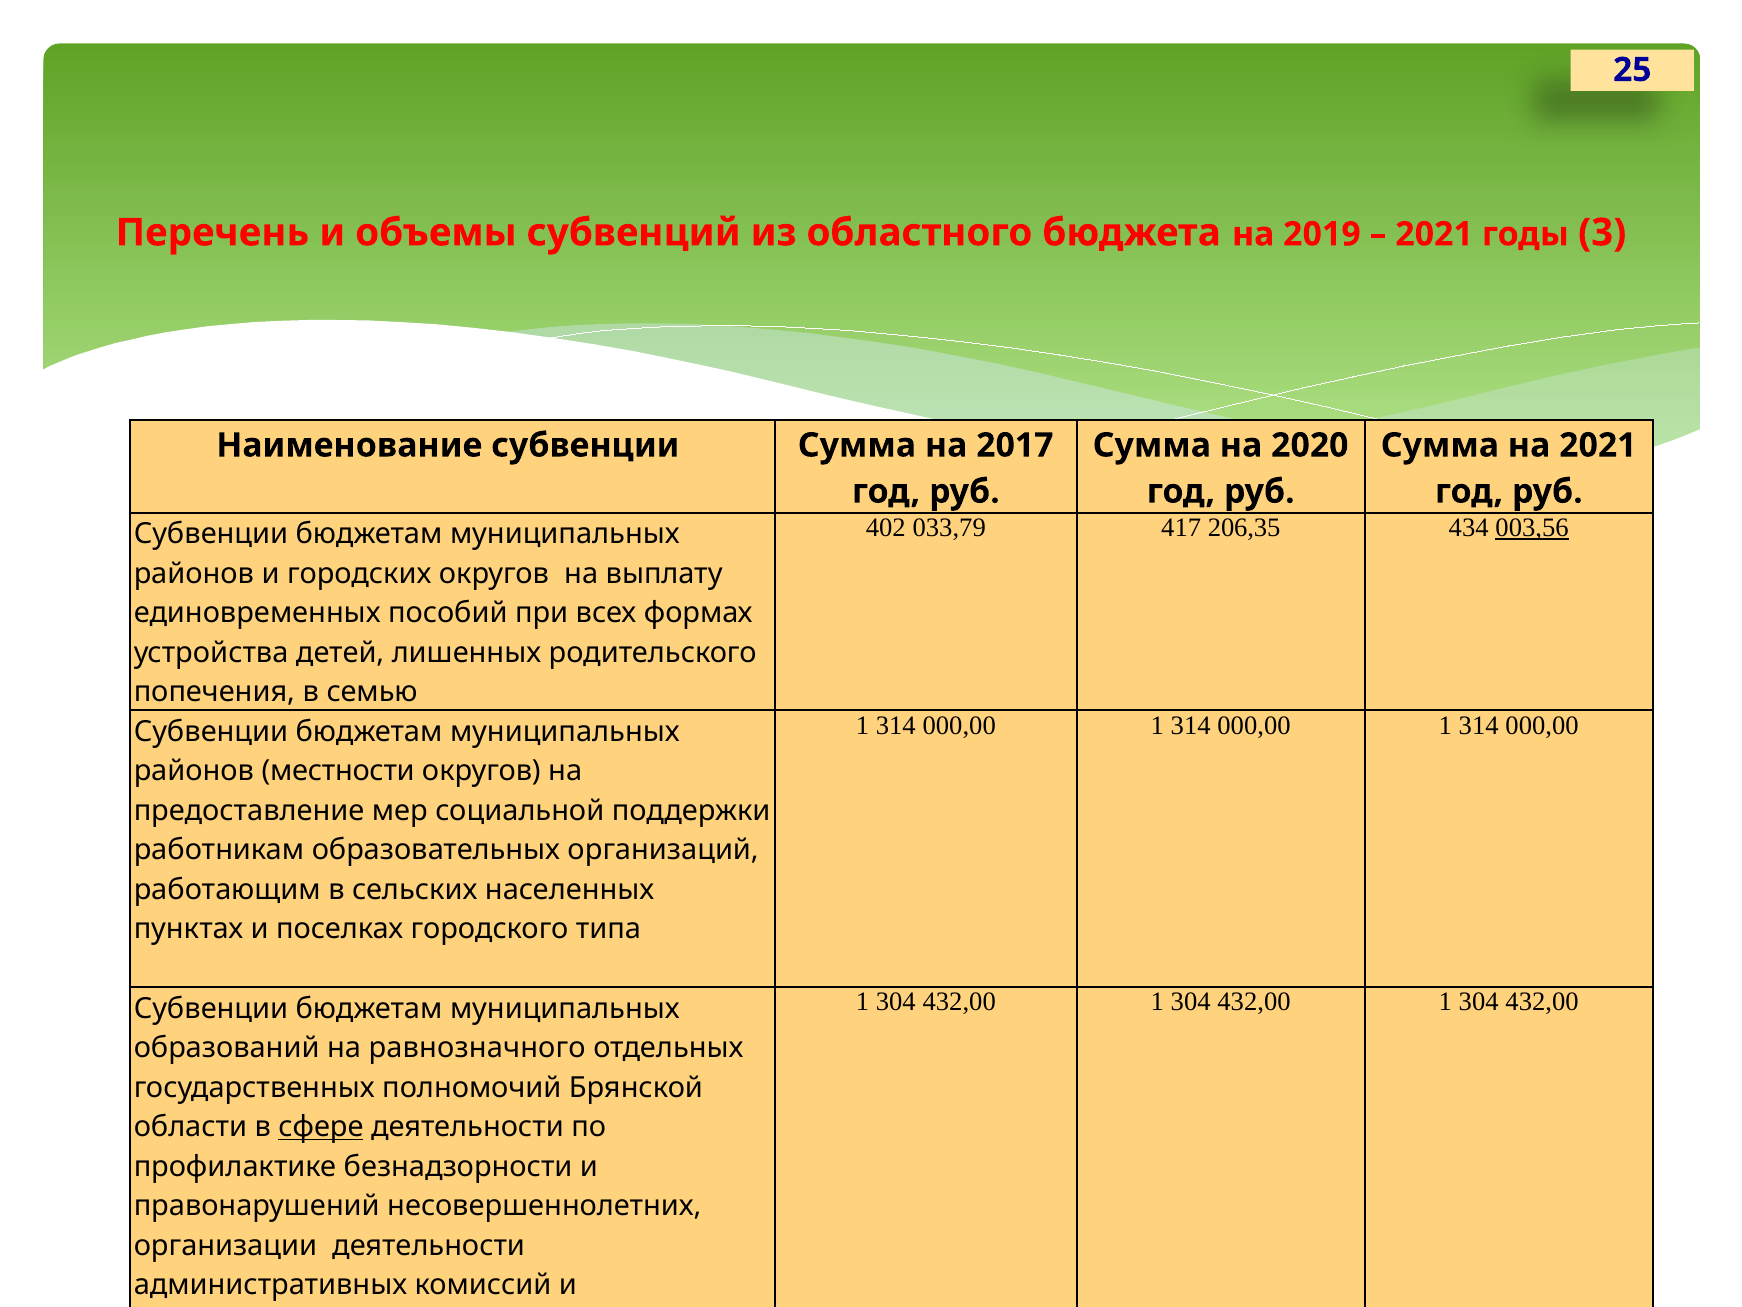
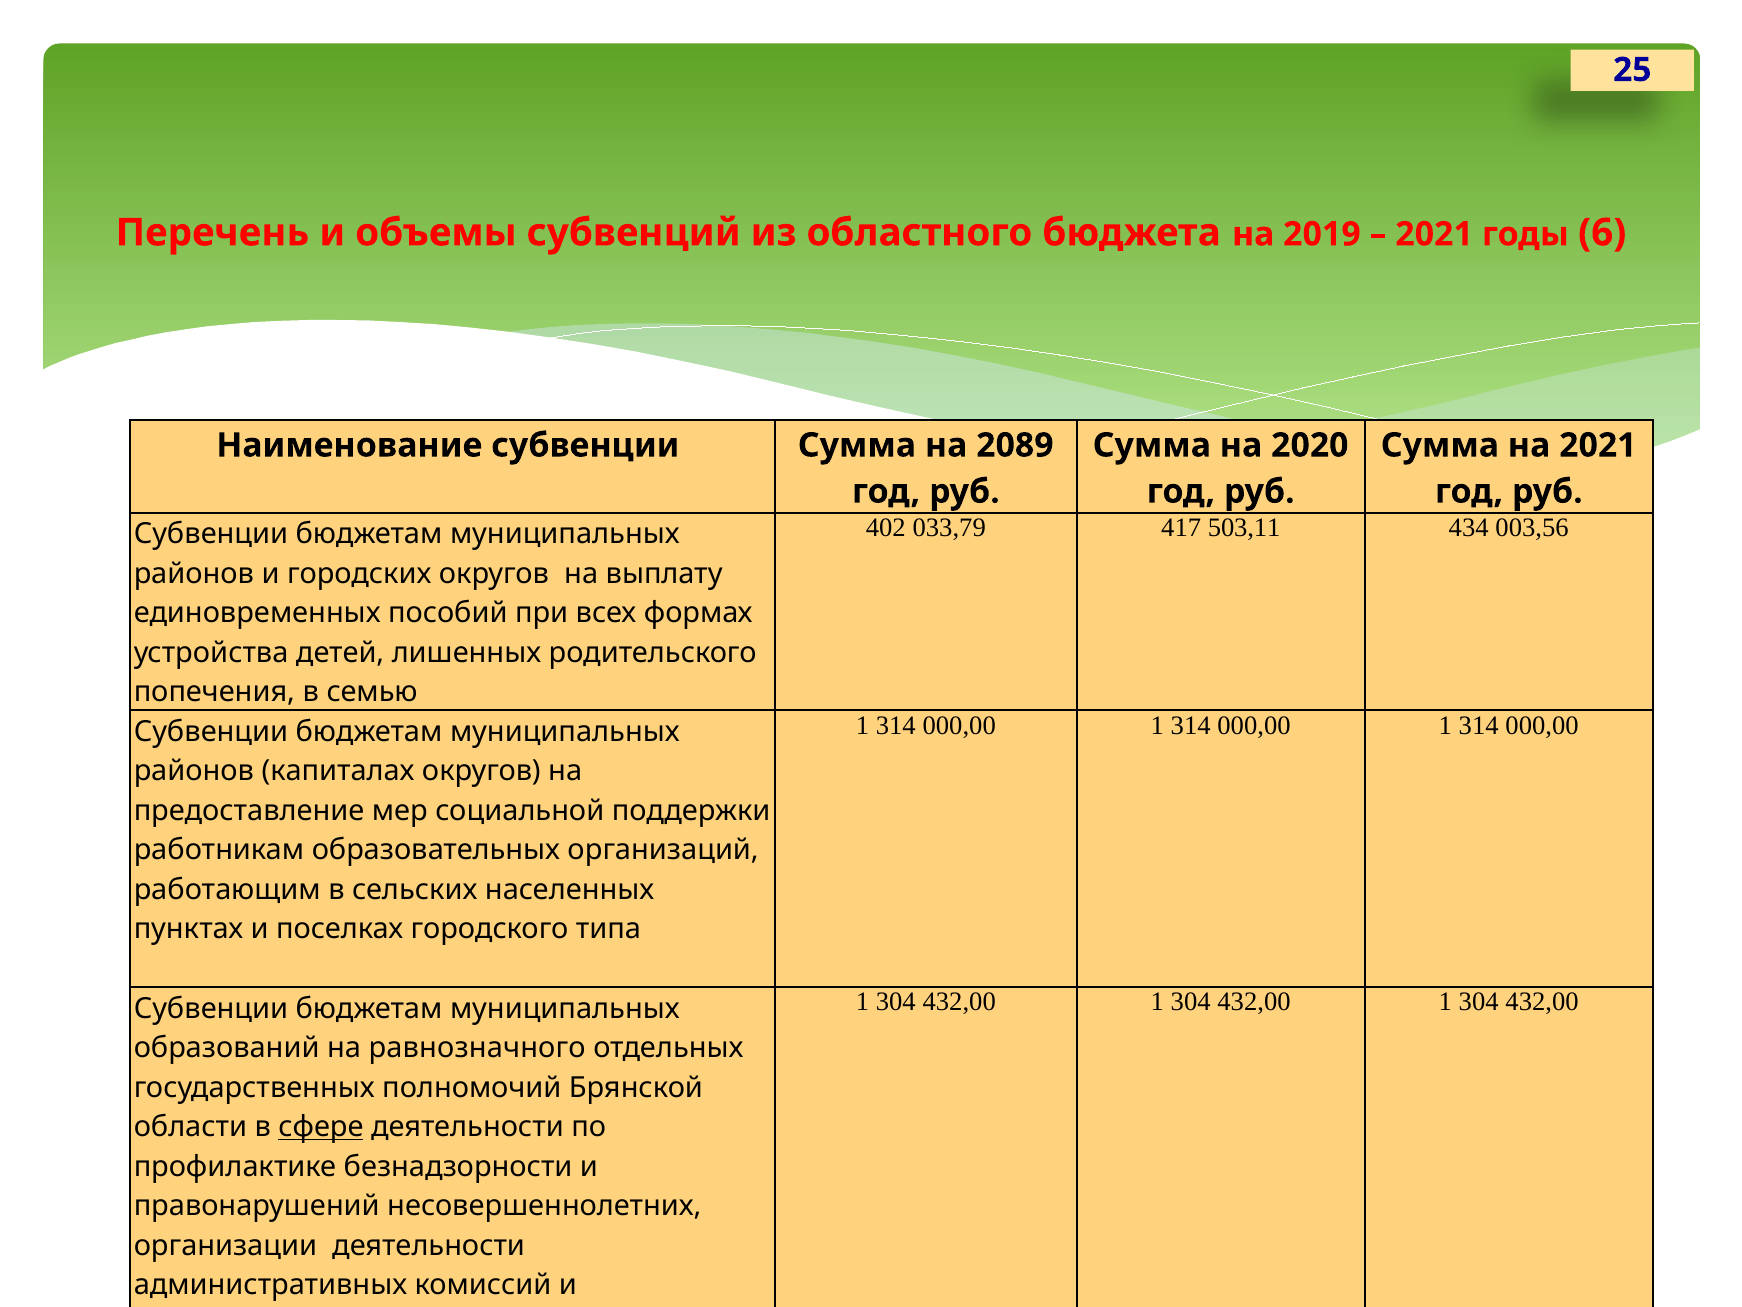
3: 3 -> 6
2017: 2017 -> 2089
206,35: 206,35 -> 503,11
003,56 underline: present -> none
местности: местности -> капиталах
